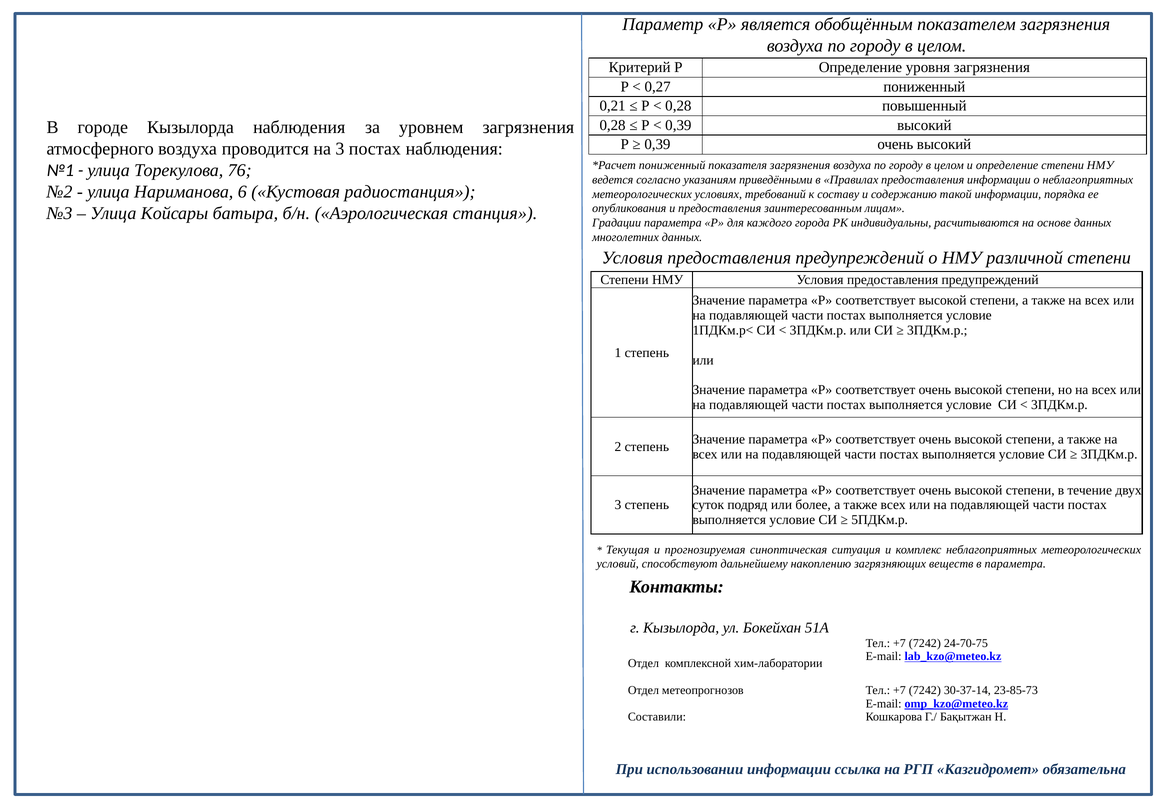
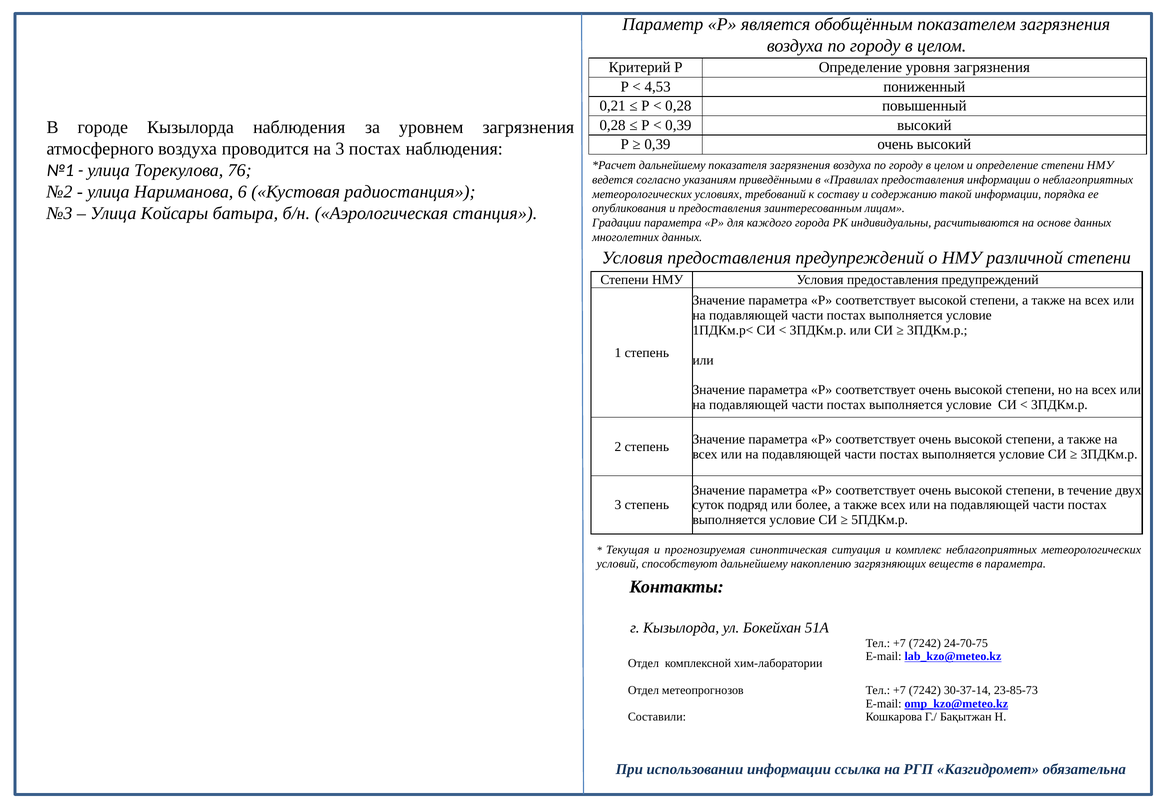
0,27: 0,27 -> 4,53
пониженный at (672, 165): пониженный -> дальнейшему
